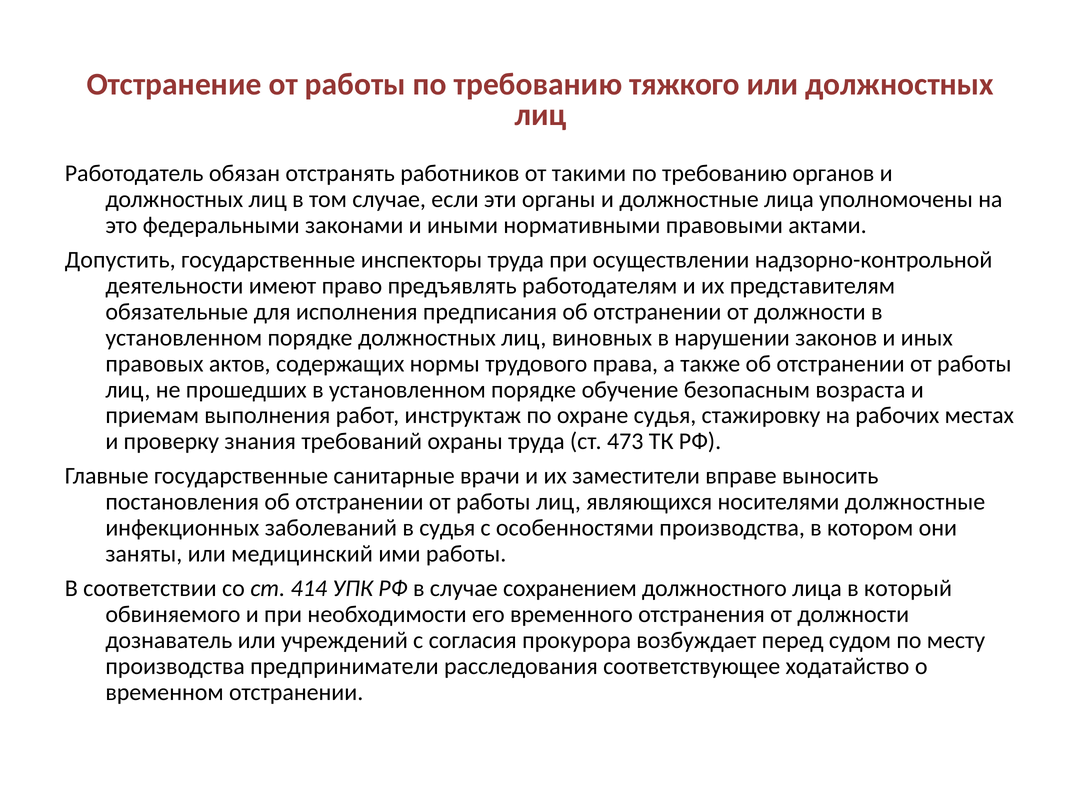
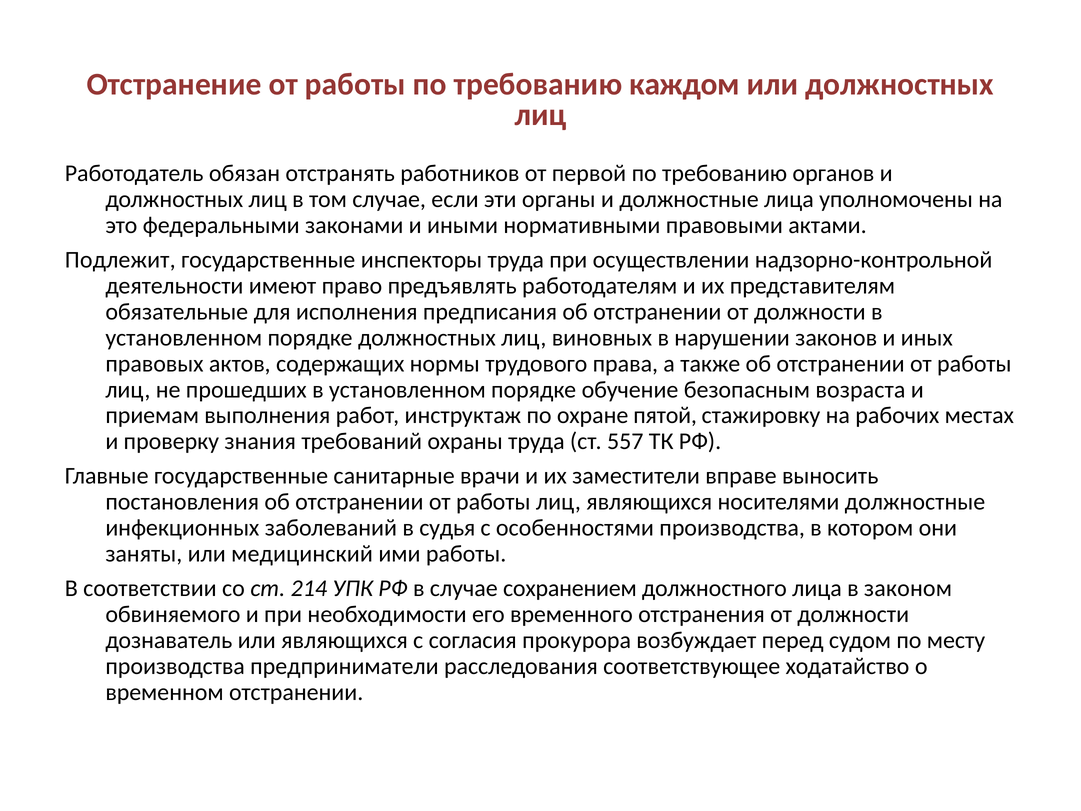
тяжкого: тяжкого -> каждом
такими: такими -> первой
Допустить: Допустить -> Подлежит
охране судья: судья -> пятой
473: 473 -> 557
414: 414 -> 214
который: который -> законом
или учреждений: учреждений -> являющихся
